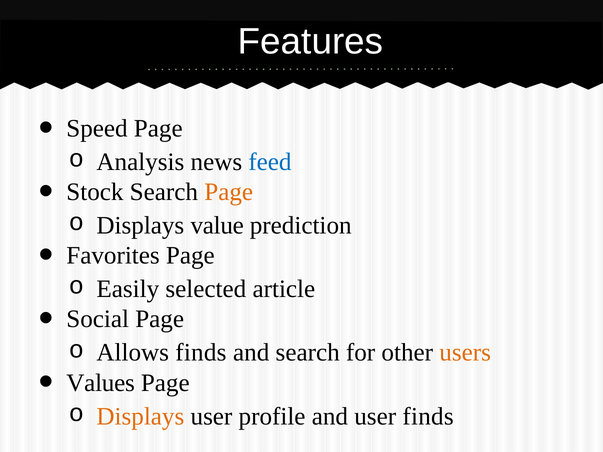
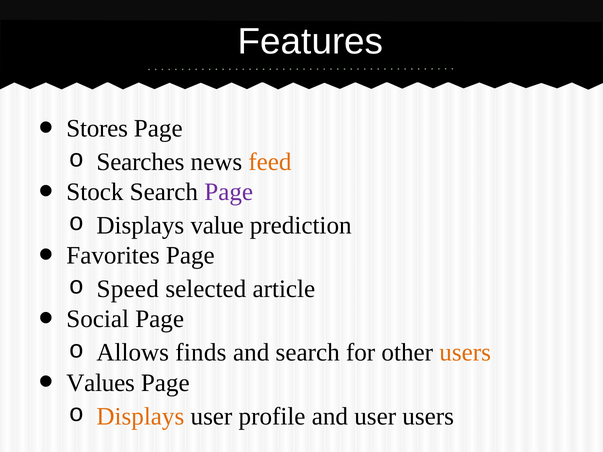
Speed: Speed -> Stores
Analysis: Analysis -> Searches
feed colour: blue -> orange
Page at (229, 192) colour: orange -> purple
Easily: Easily -> Speed
user finds: finds -> users
